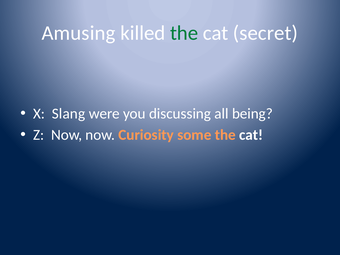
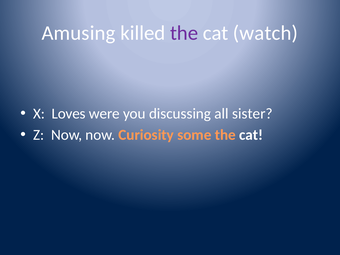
the at (184, 33) colour: green -> purple
secret: secret -> watch
Slang: Slang -> Loves
being: being -> sister
